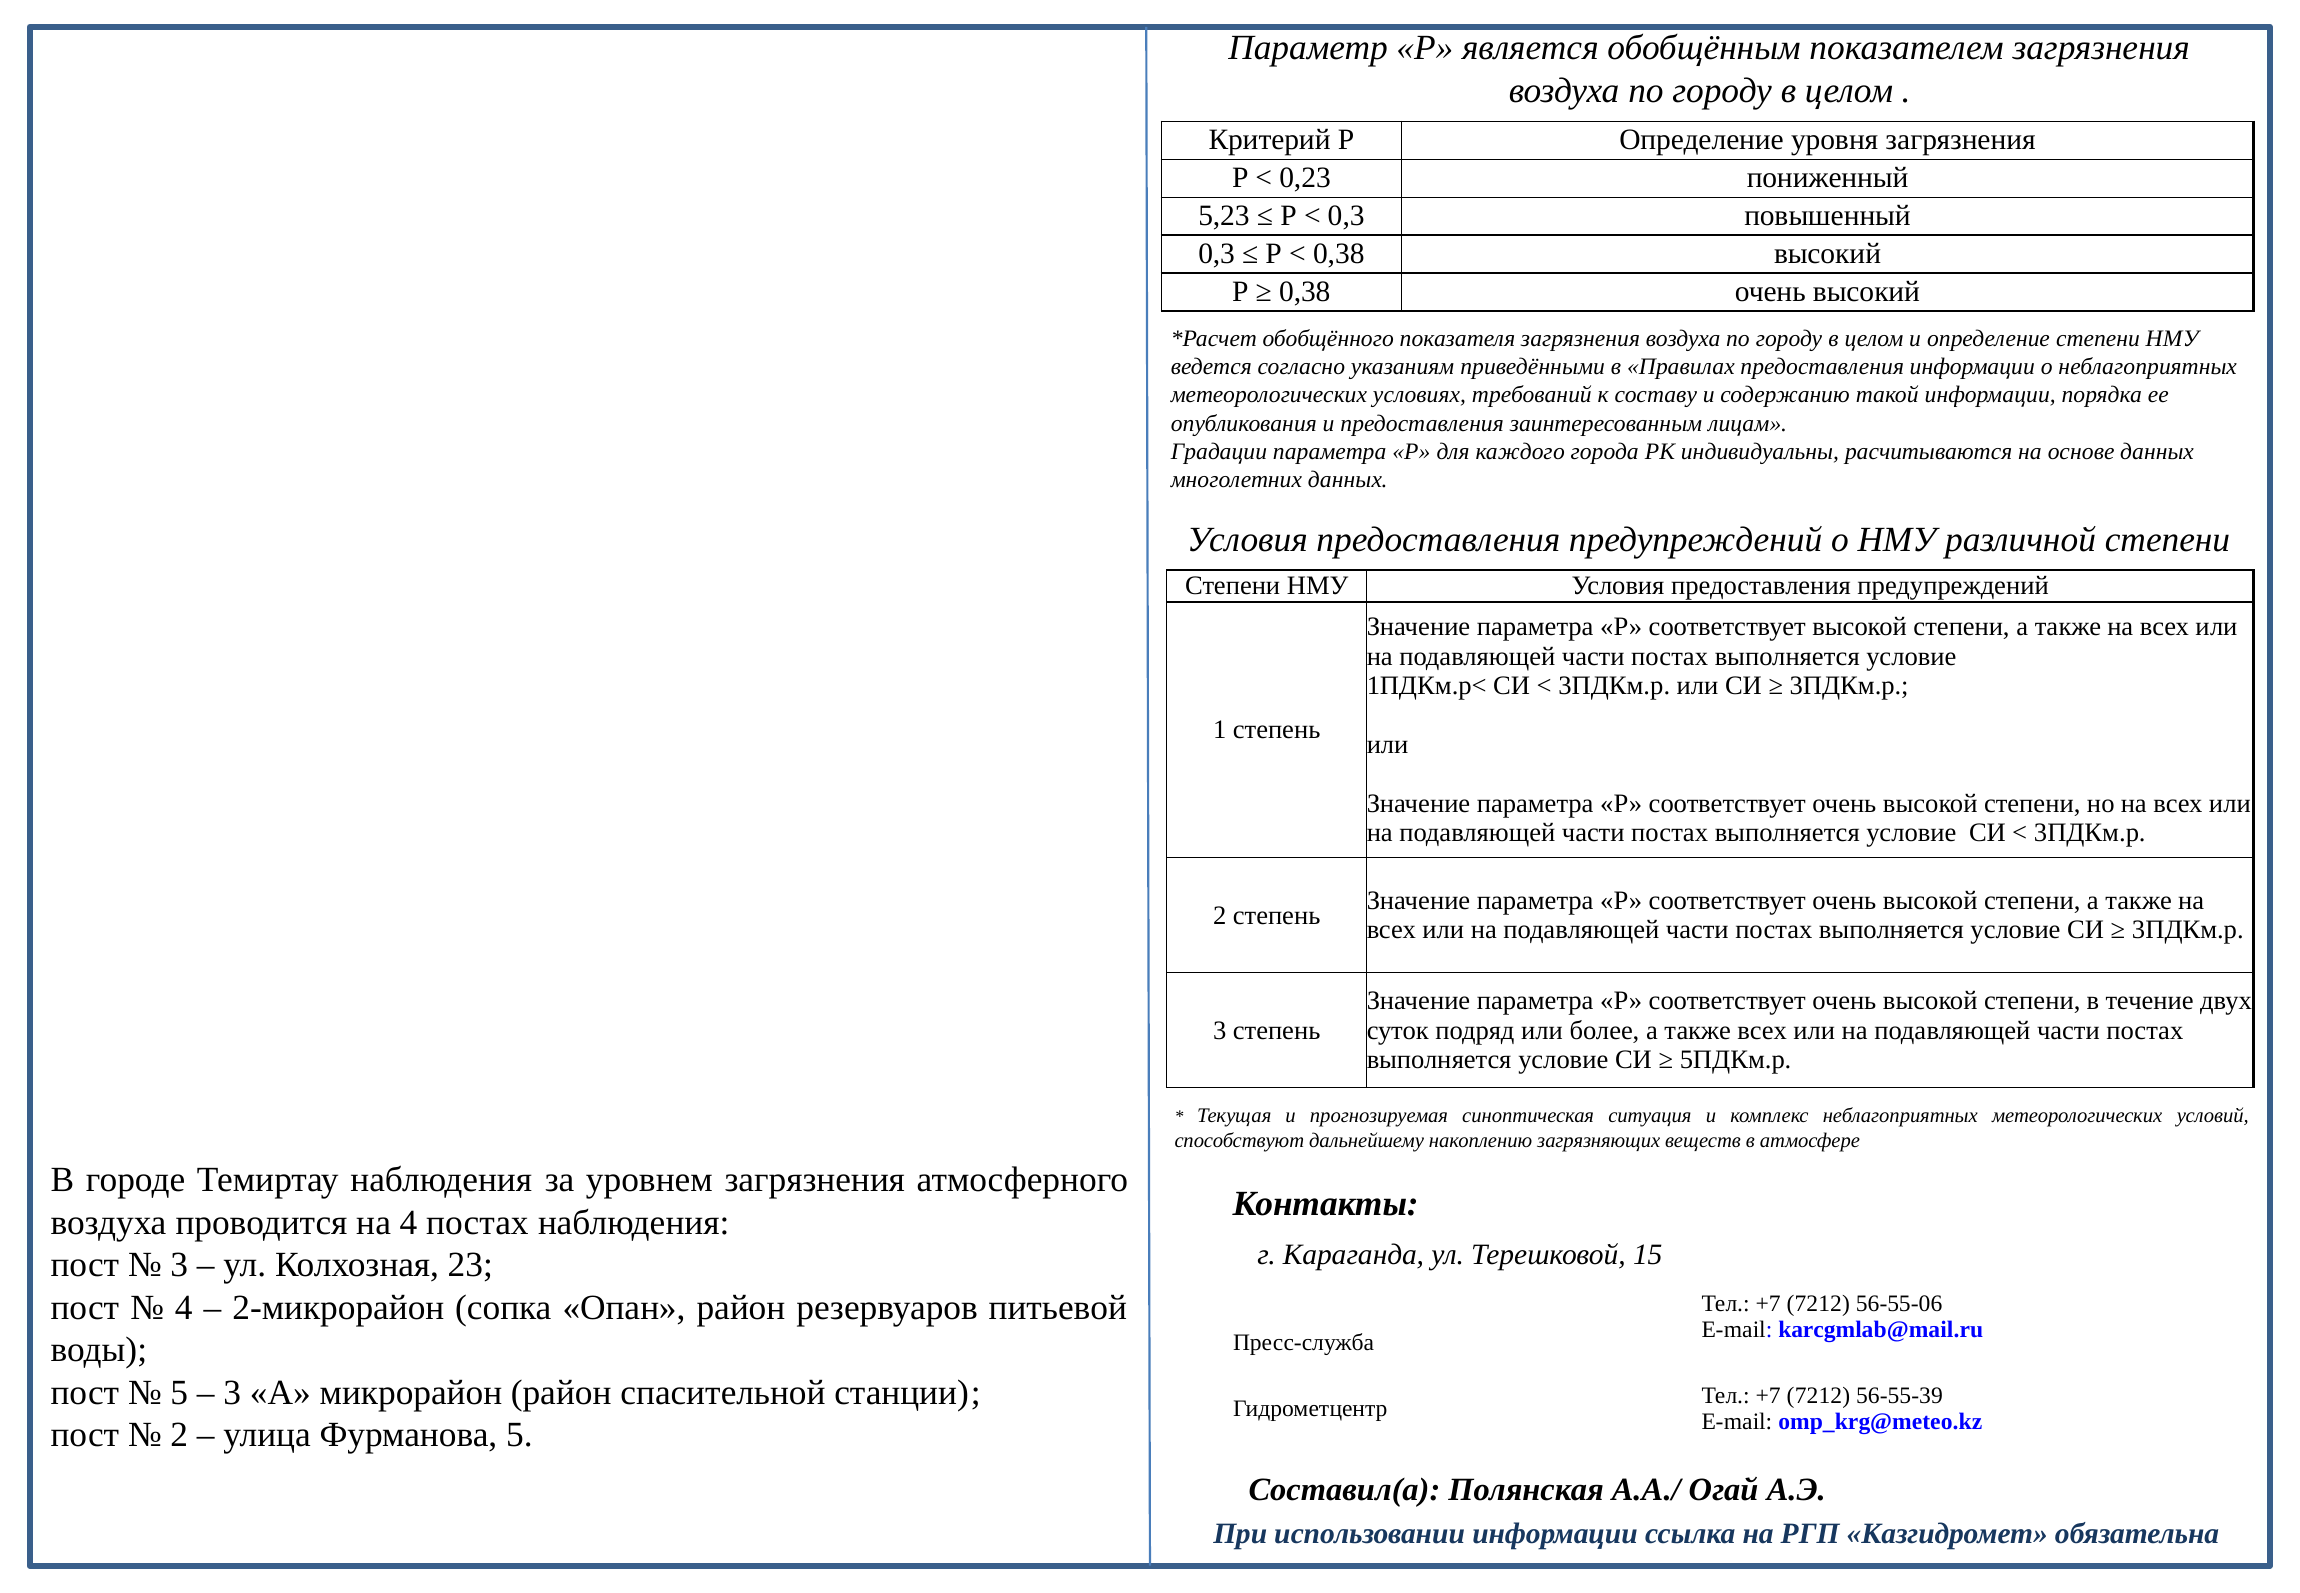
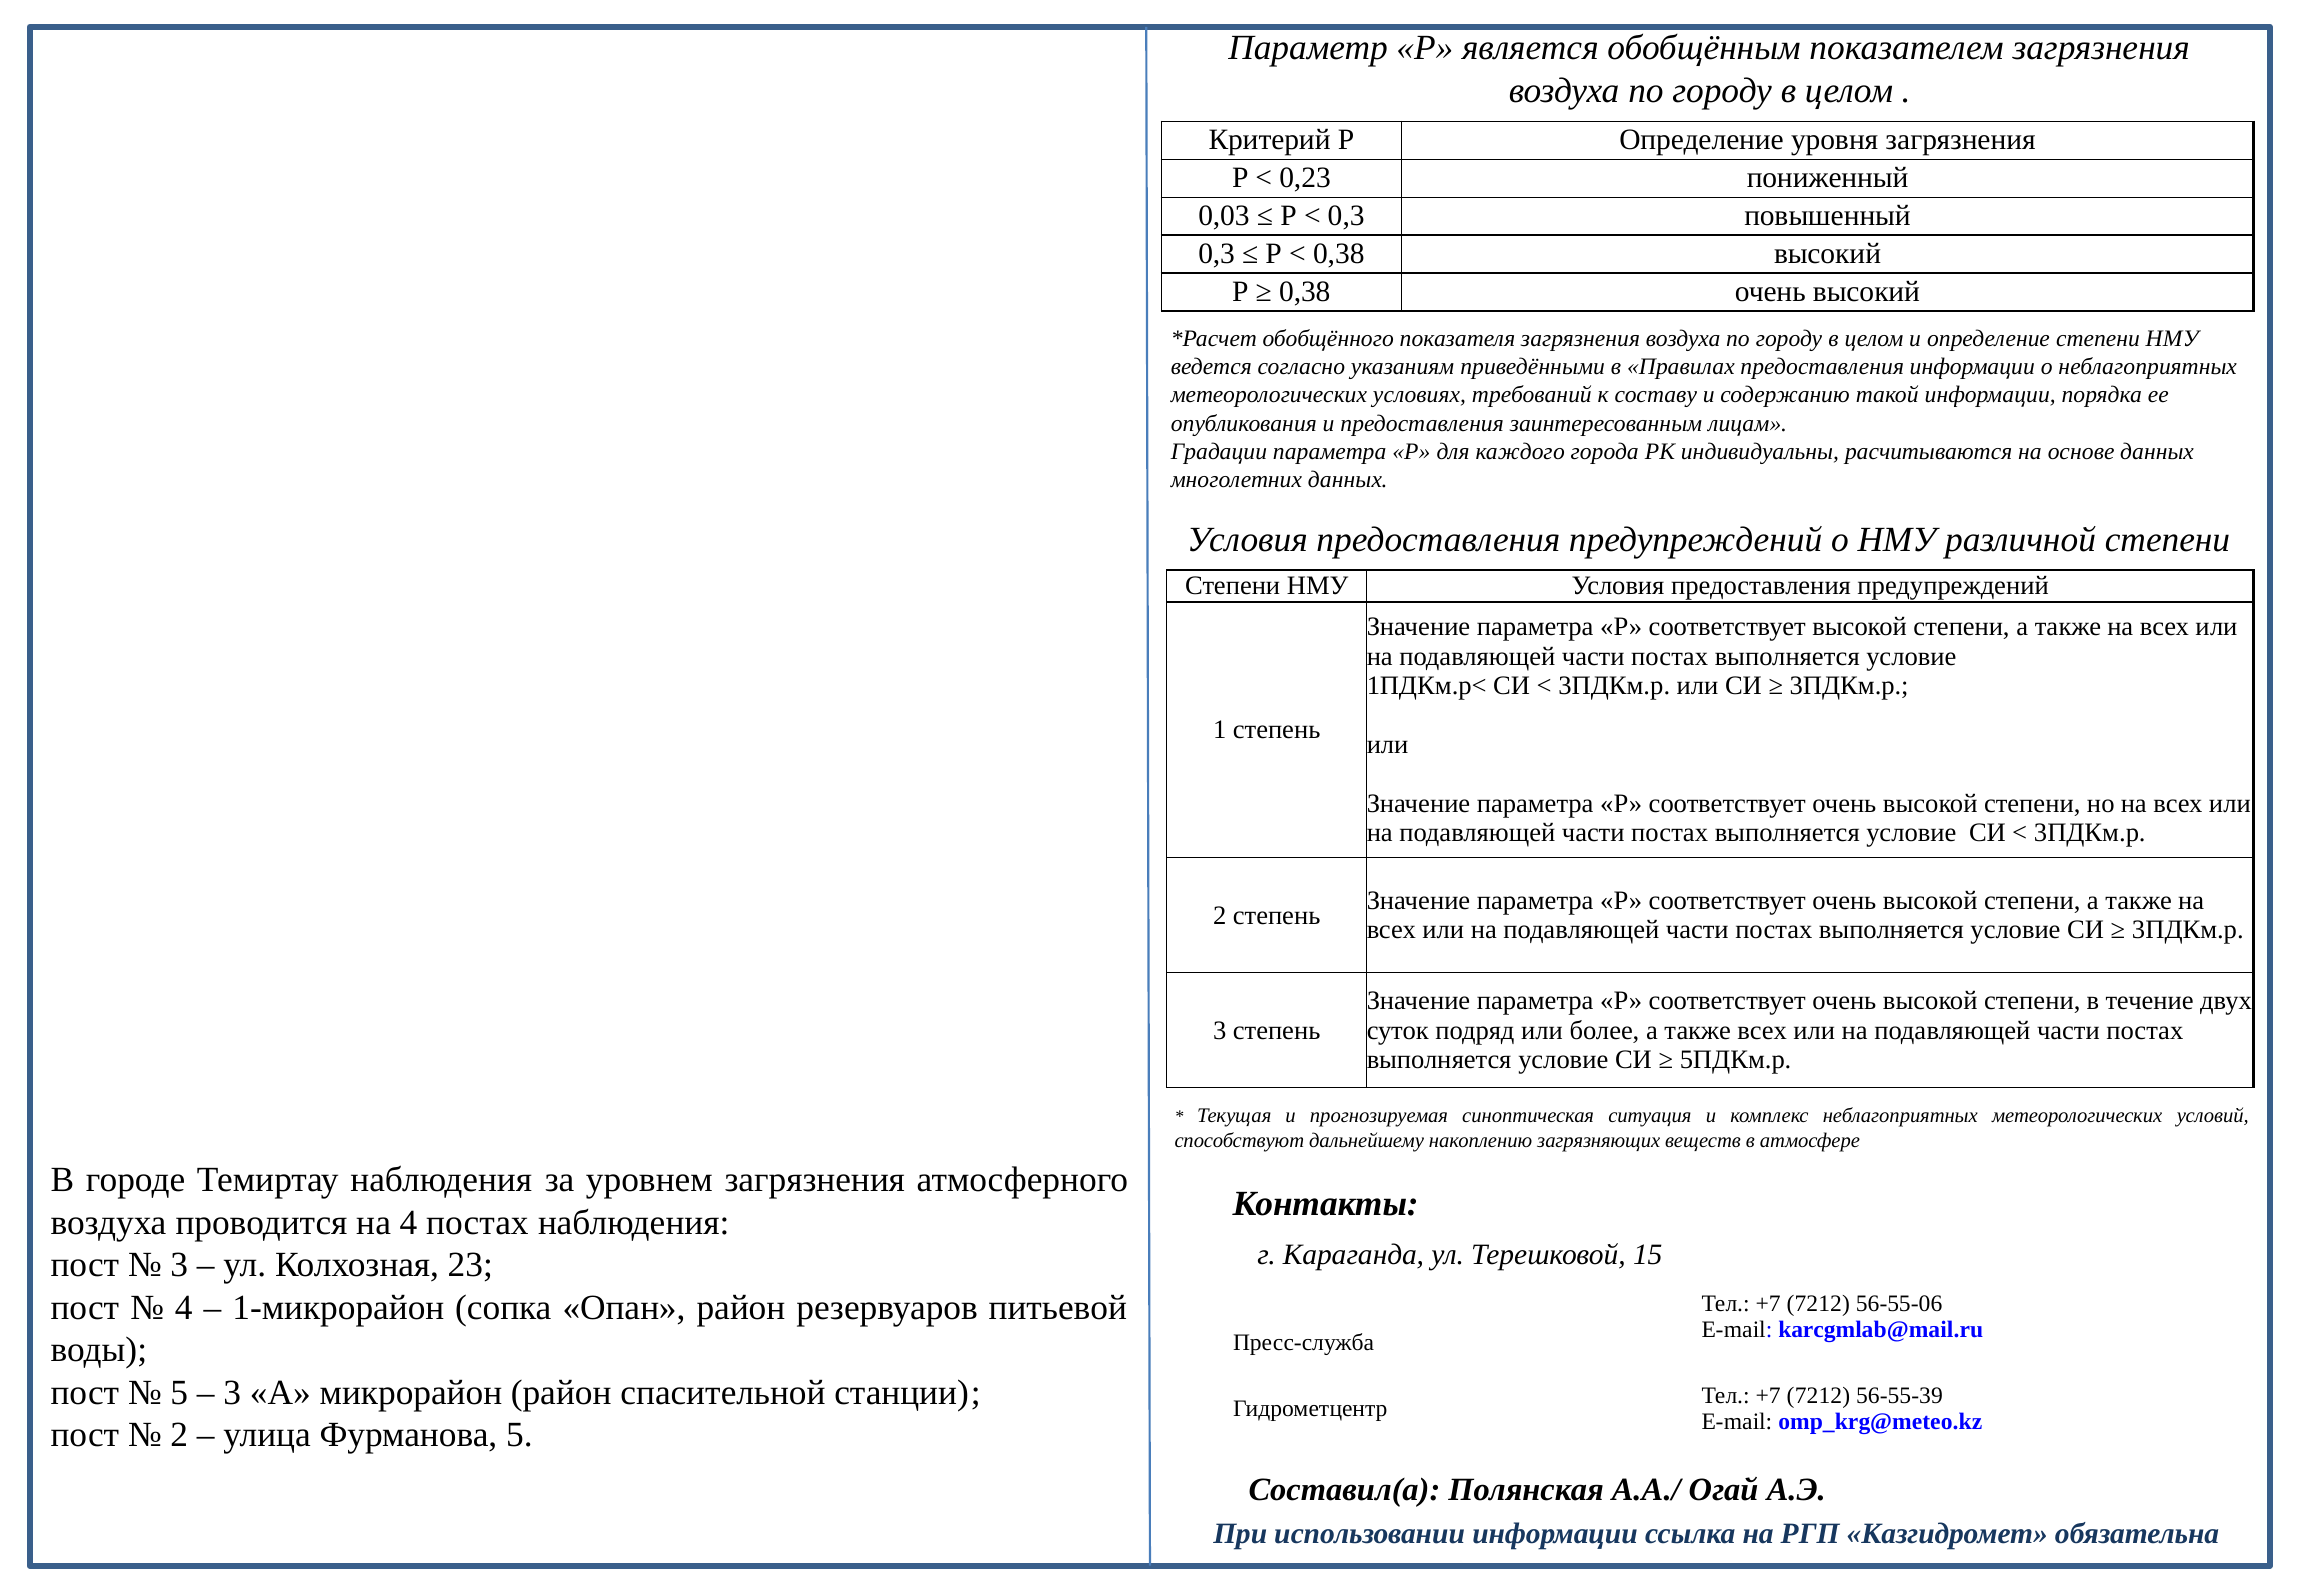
5,23: 5,23 -> 0,03
2-микрорайон: 2-микрорайон -> 1-микрорайон
